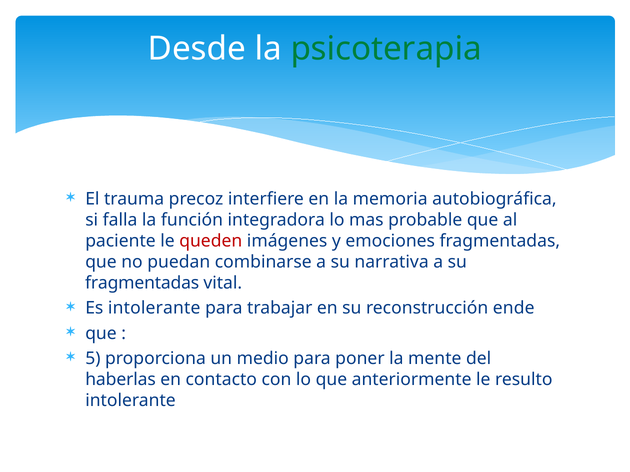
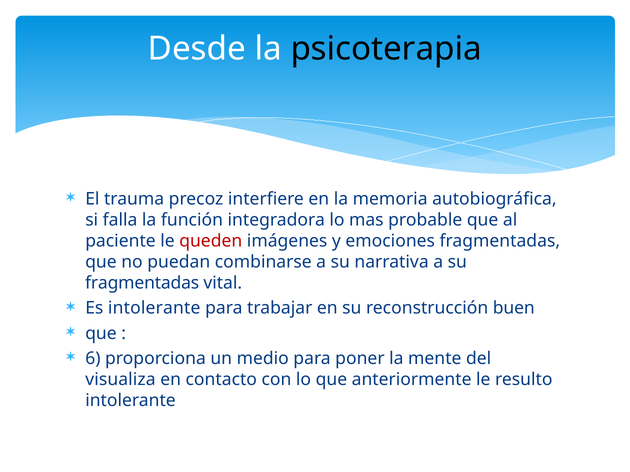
psicoterapia colour: green -> black
ende: ende -> buen
5: 5 -> 6
haberlas: haberlas -> visualiza
